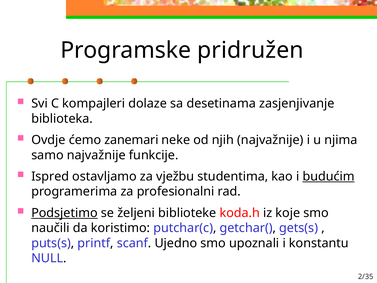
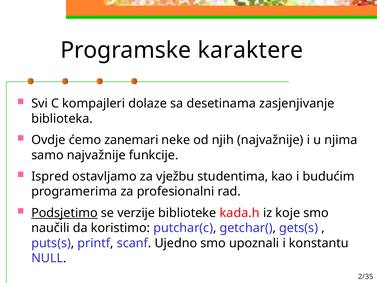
pridružen: pridružen -> karaktere
budućim underline: present -> none
željeni: željeni -> verzije
koda.h: koda.h -> kada.h
